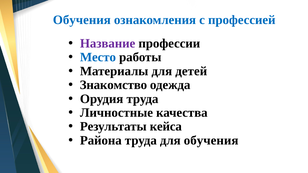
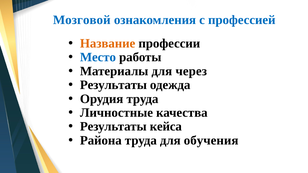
Обучения at (82, 20): Обучения -> Мозговой
Название colour: purple -> orange
детей: детей -> через
Знакомство at (113, 85): Знакомство -> Результаты
